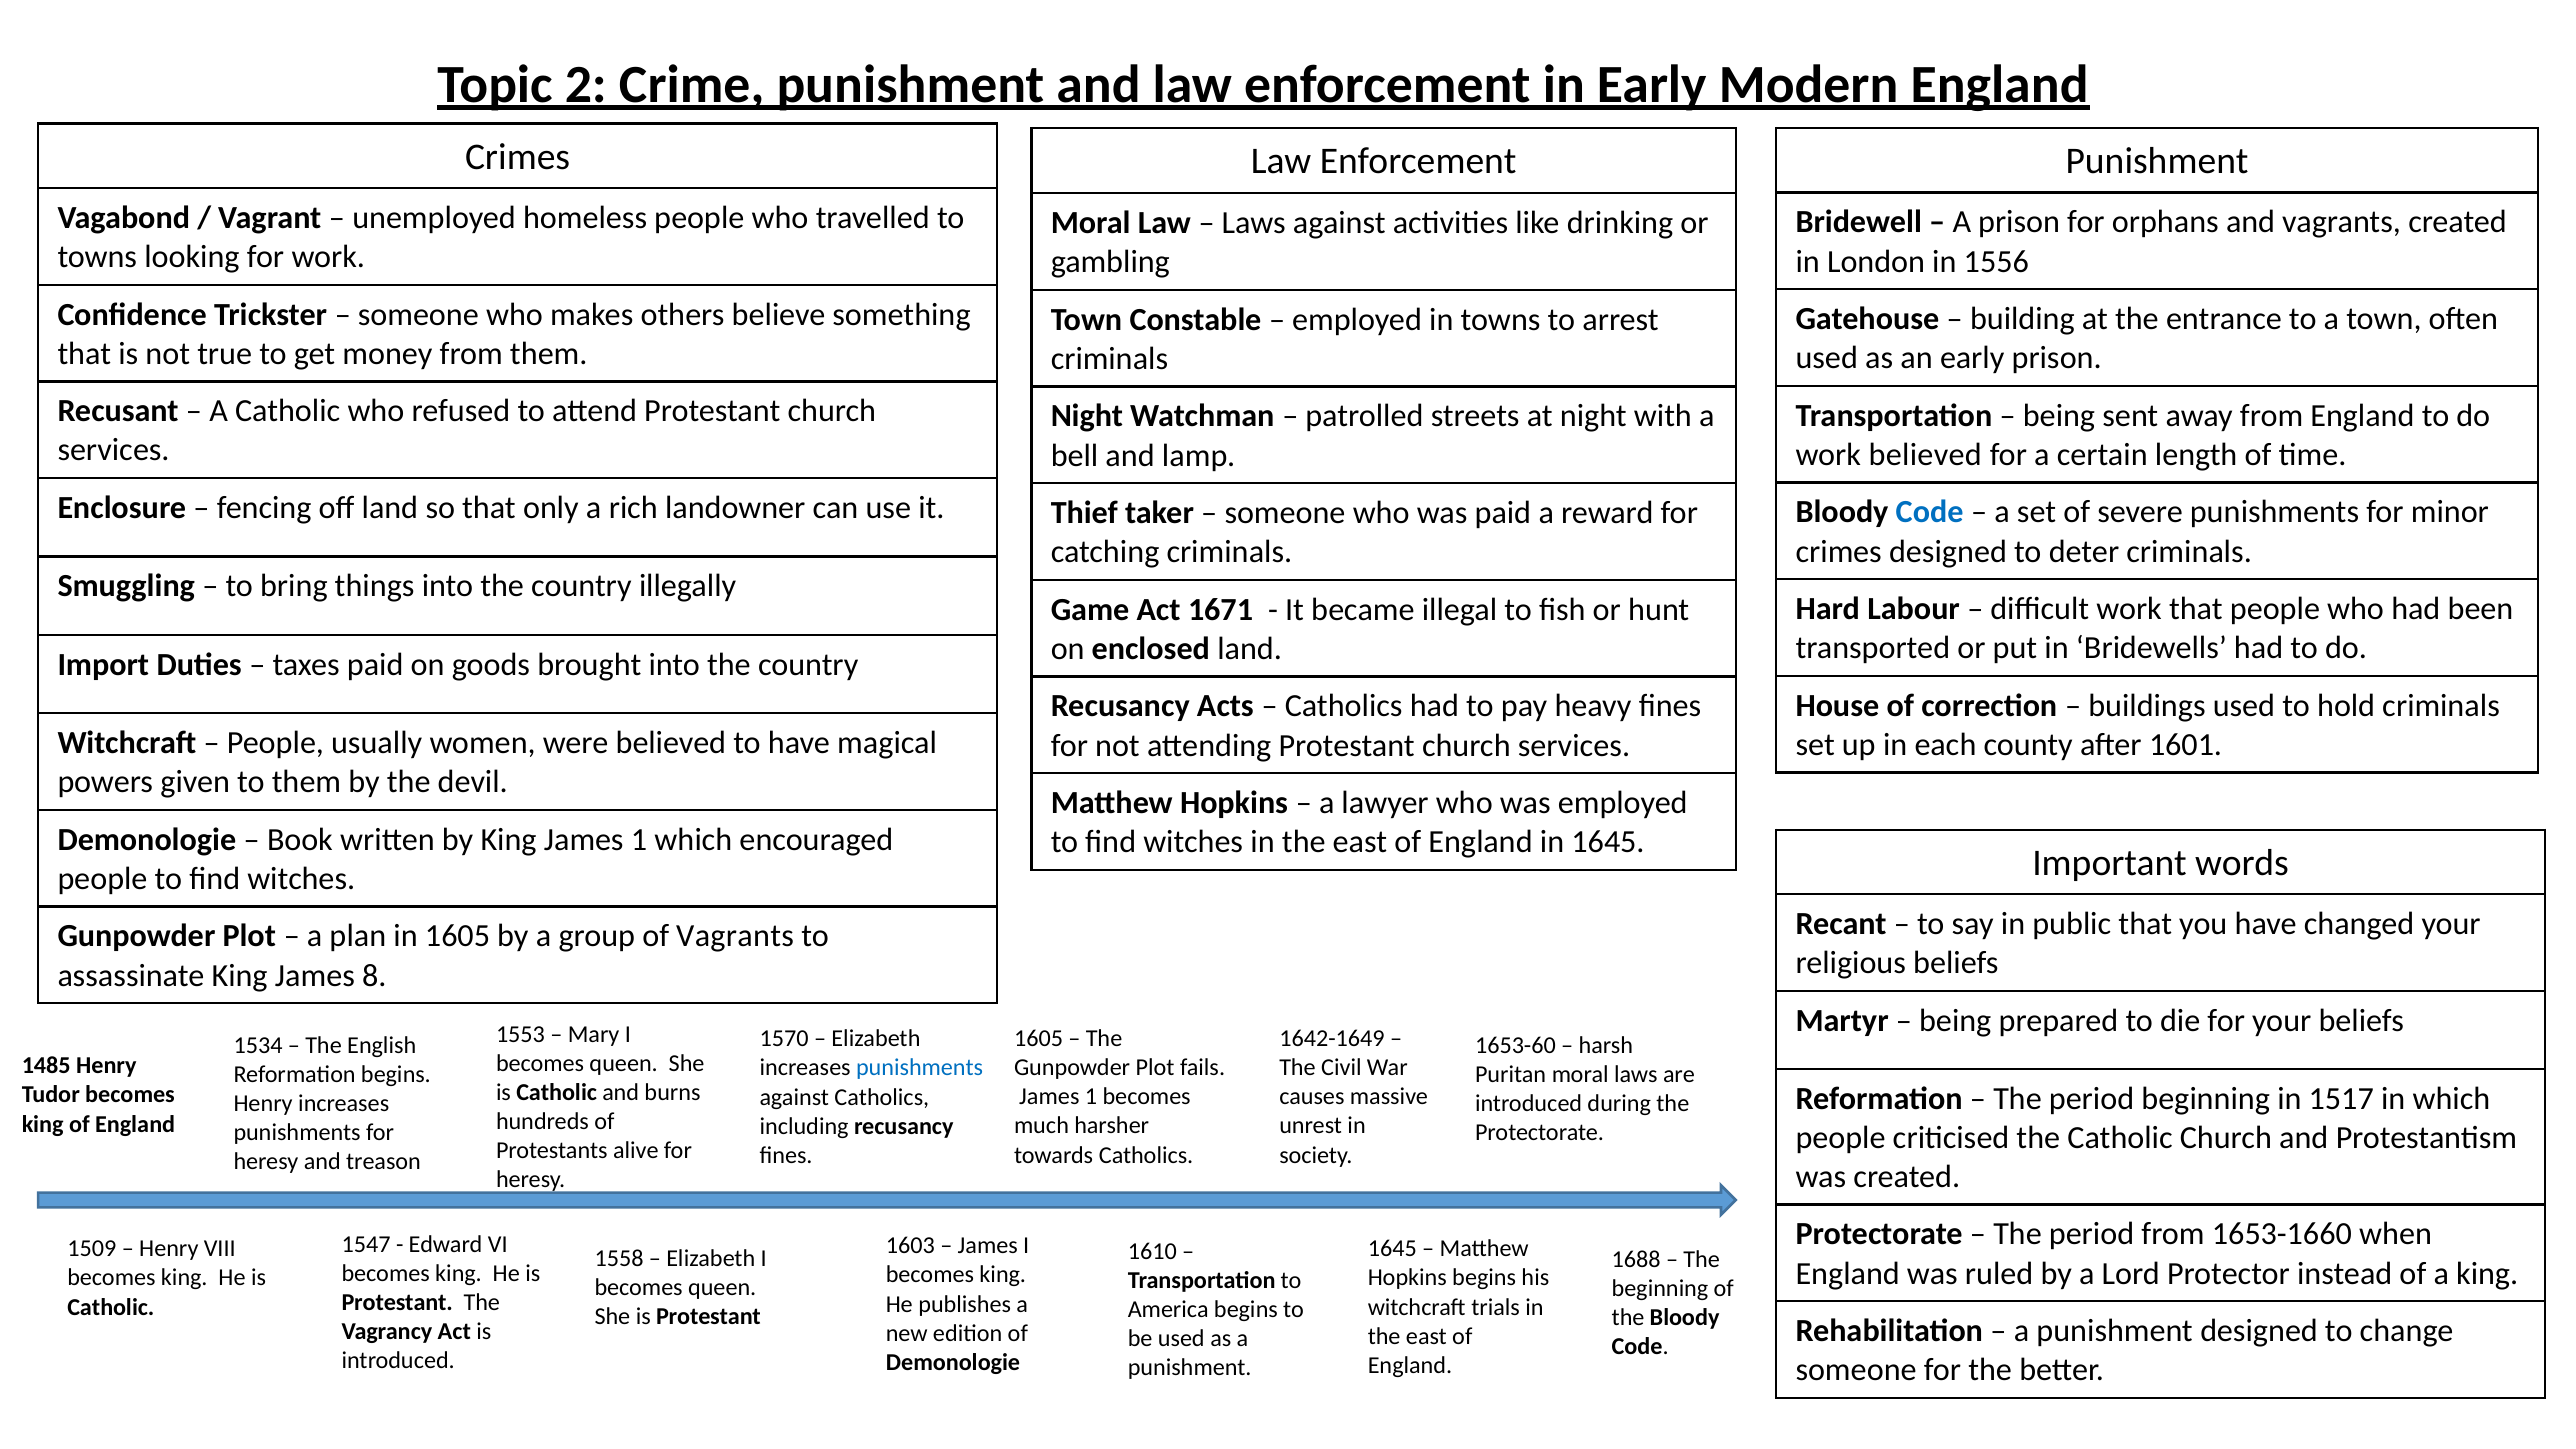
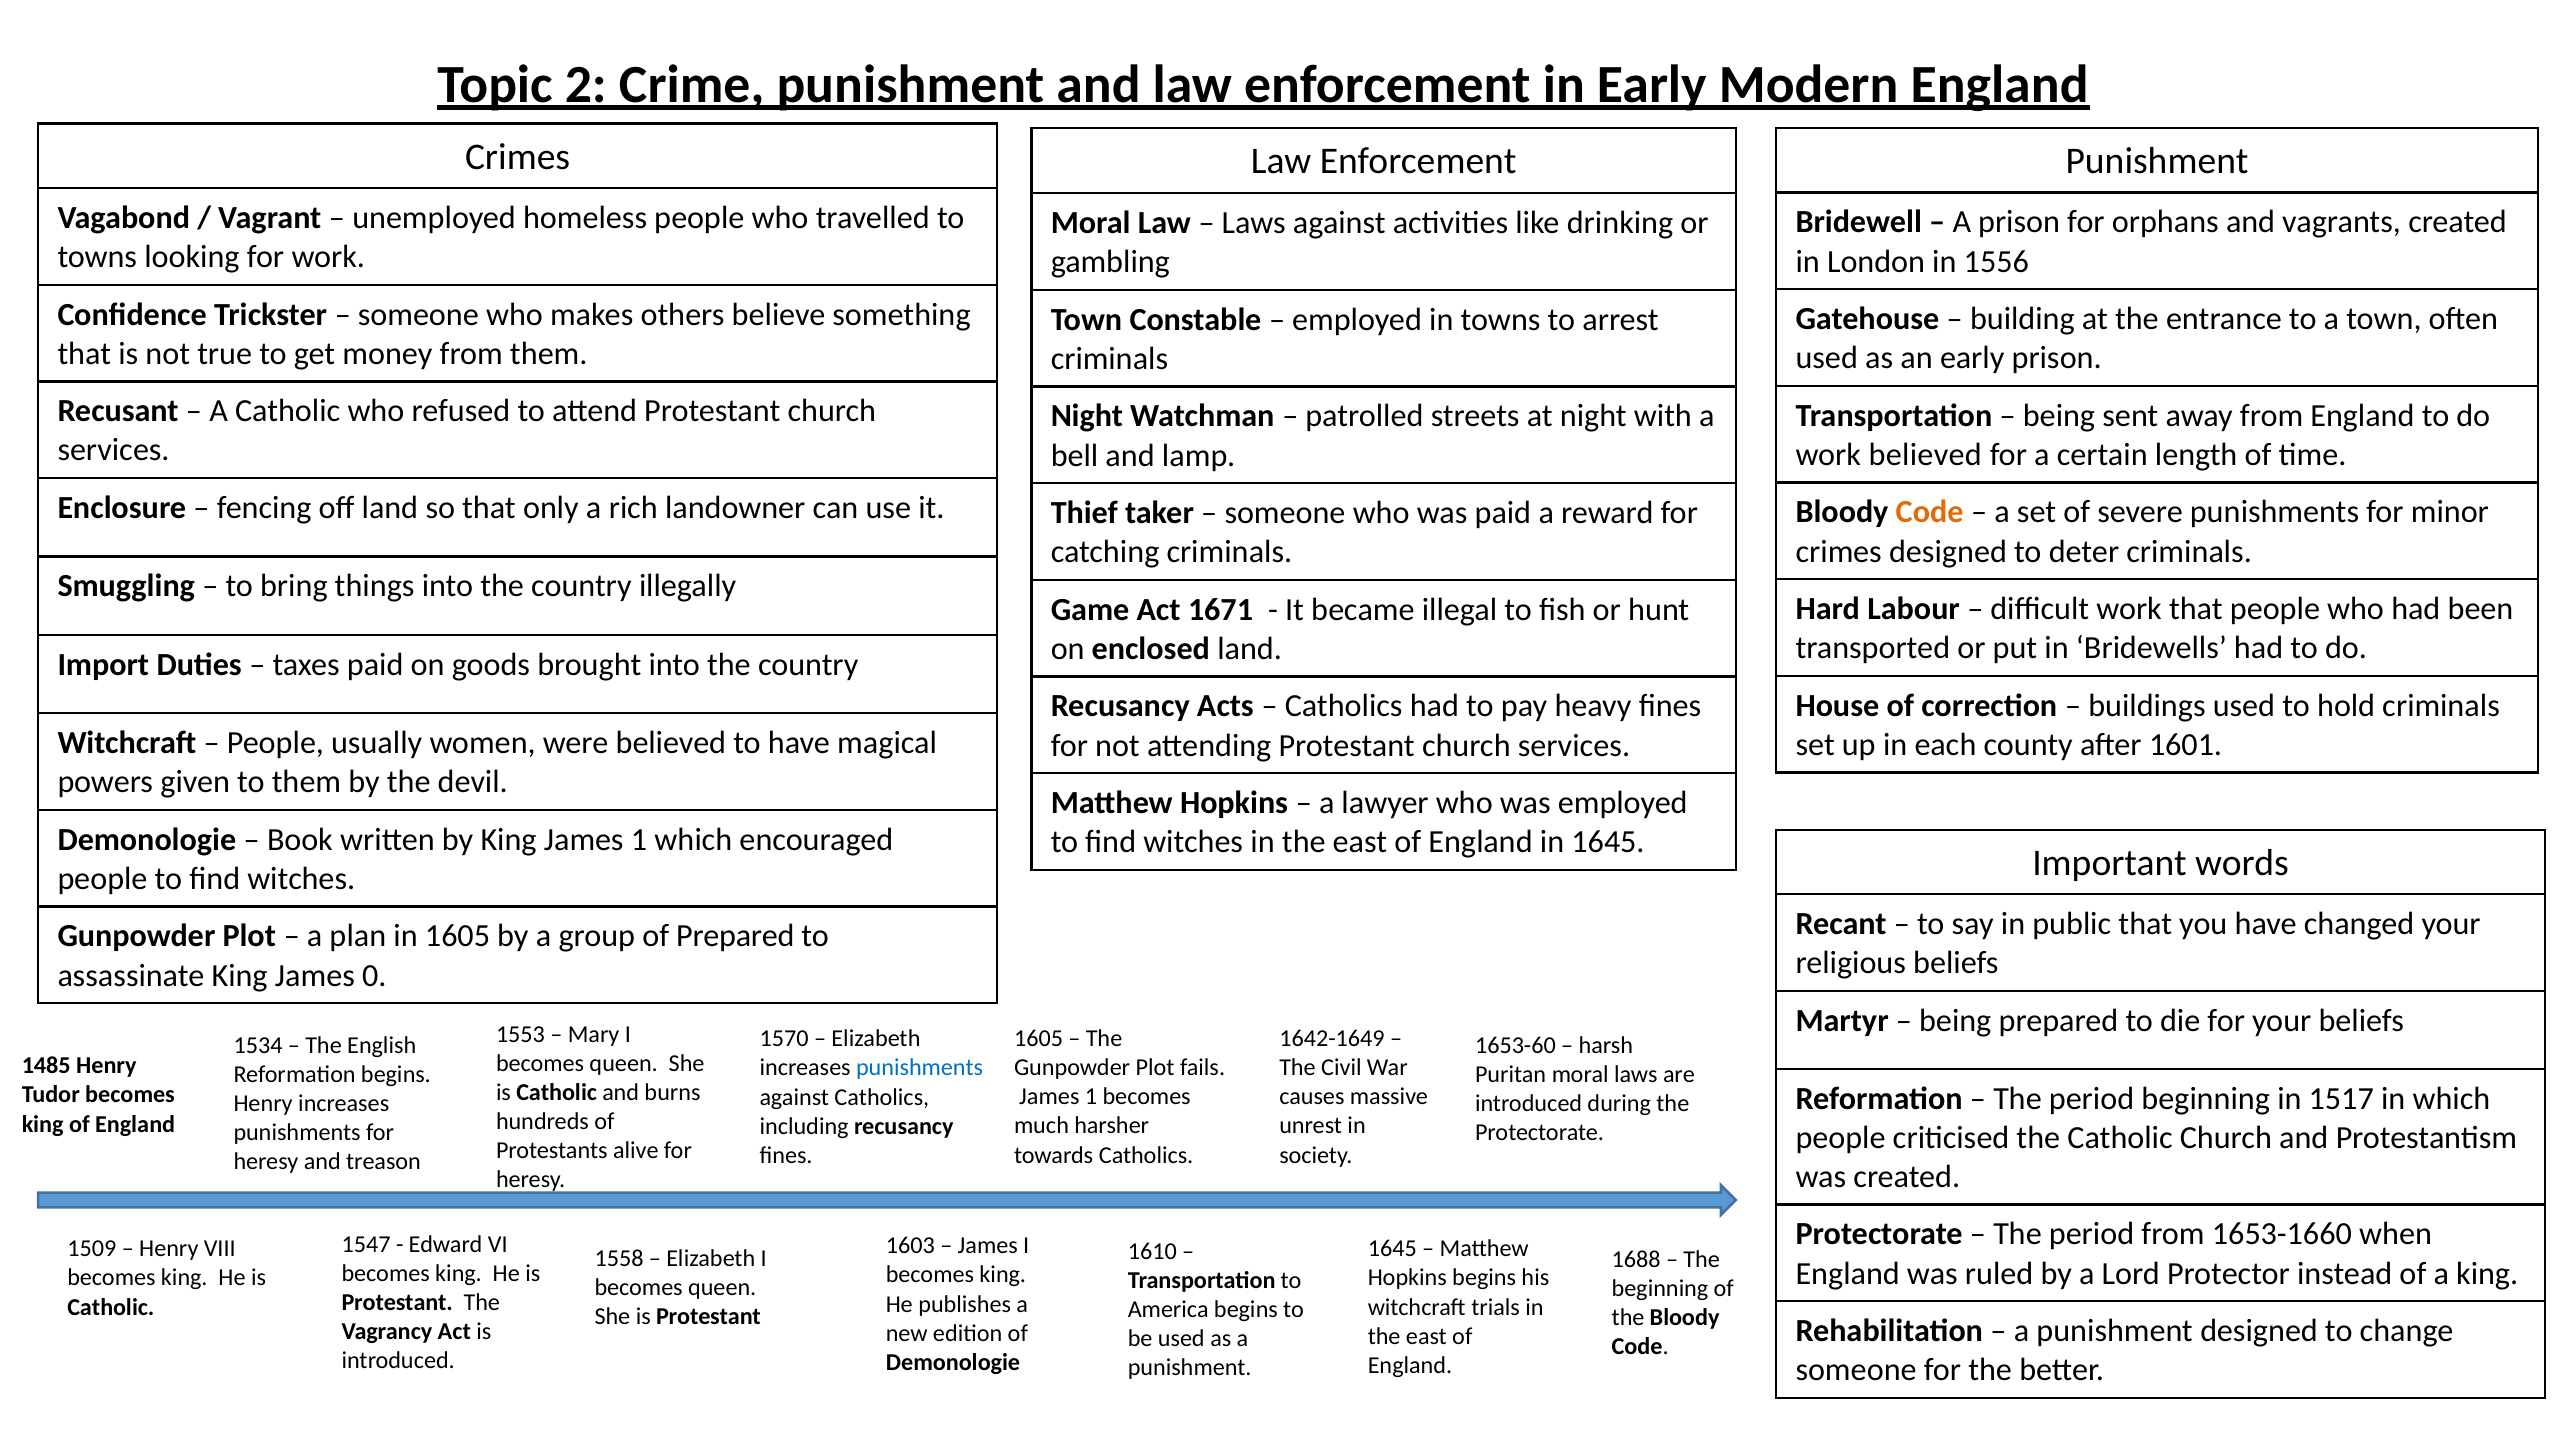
Code at (1930, 512) colour: blue -> orange
of Vagrants: Vagrants -> Prepared
8: 8 -> 0
